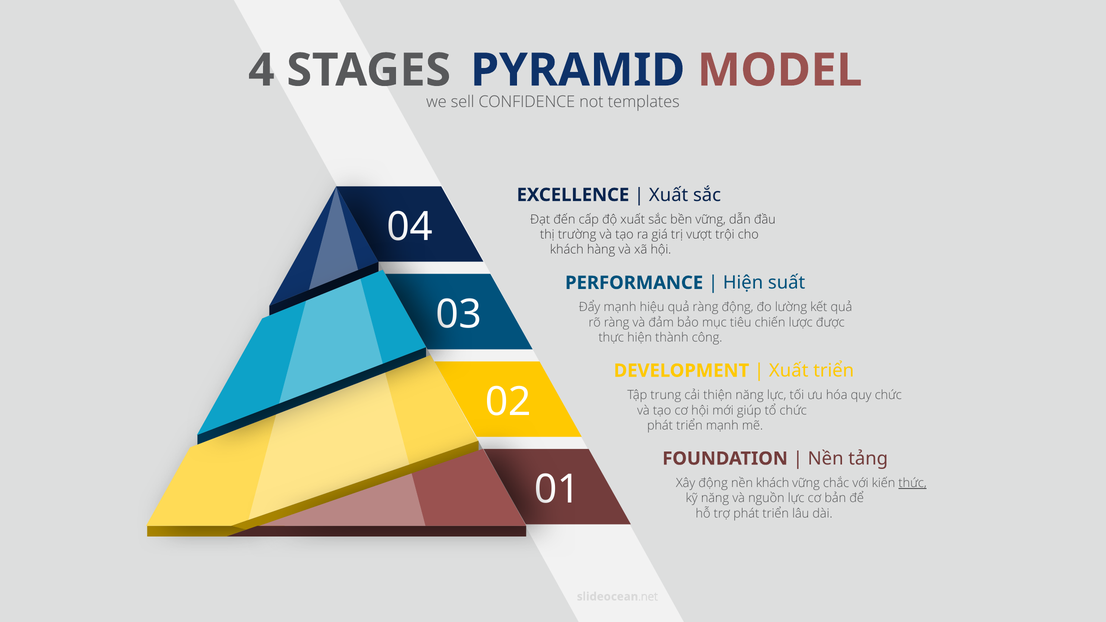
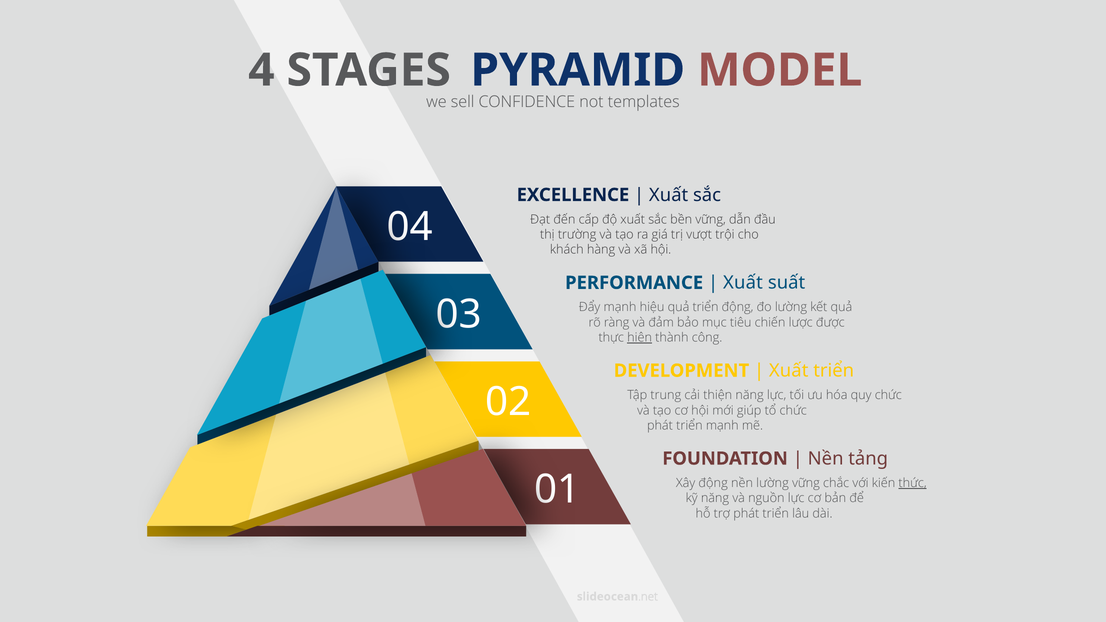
Hiện at (743, 283): Hiện -> Xuất
quả ràng: ràng -> triển
hiện at (640, 338) underline: none -> present
nền khách: khách -> lường
